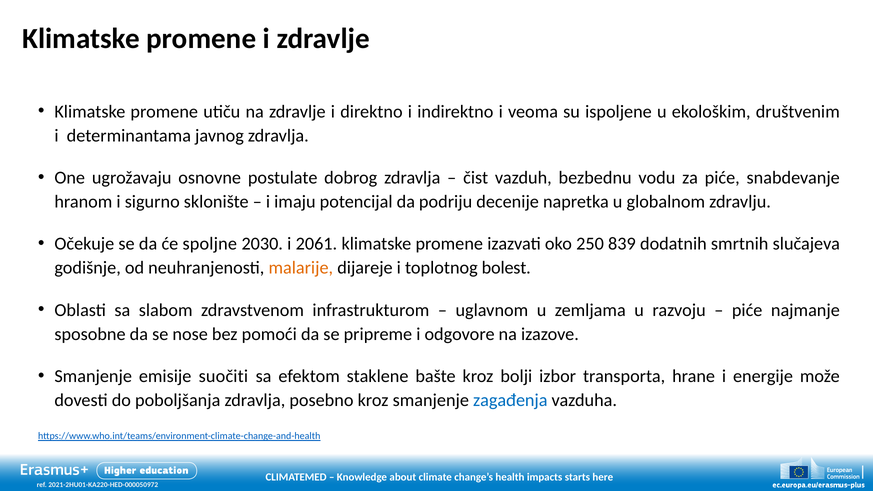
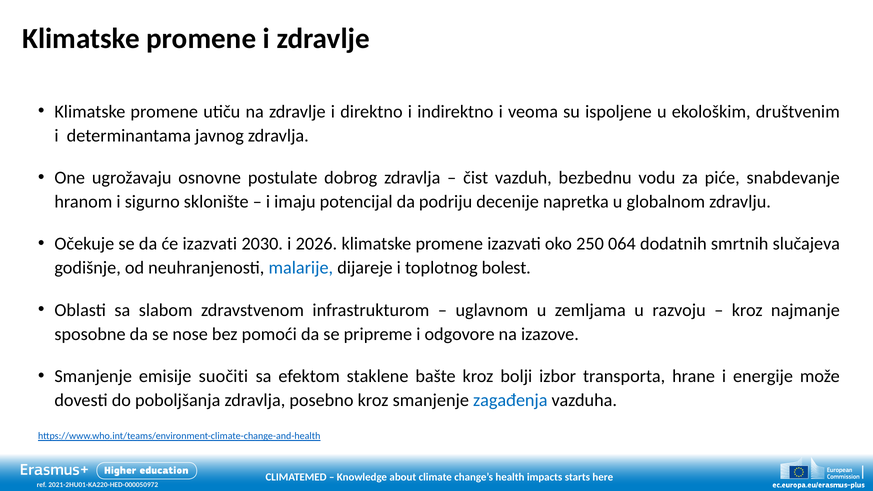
će spoljne: spoljne -> izazvati
2061: 2061 -> 2026
839: 839 -> 064
malarije colour: orange -> blue
piće at (747, 310): piće -> kroz
